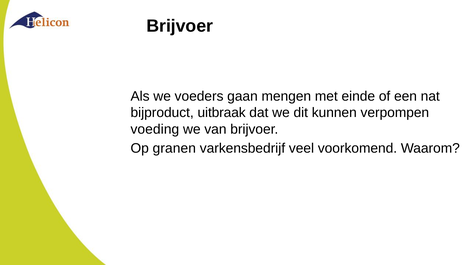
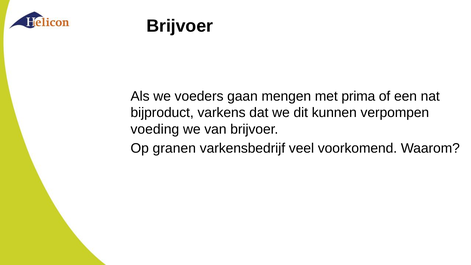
einde: einde -> prima
uitbraak: uitbraak -> varkens
